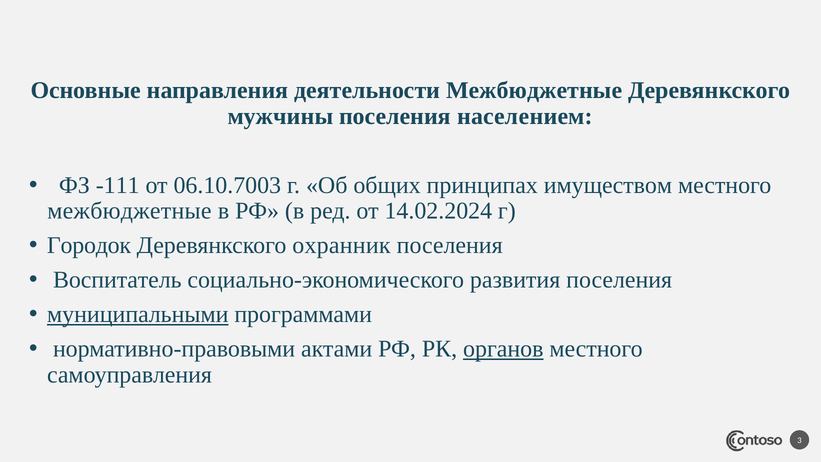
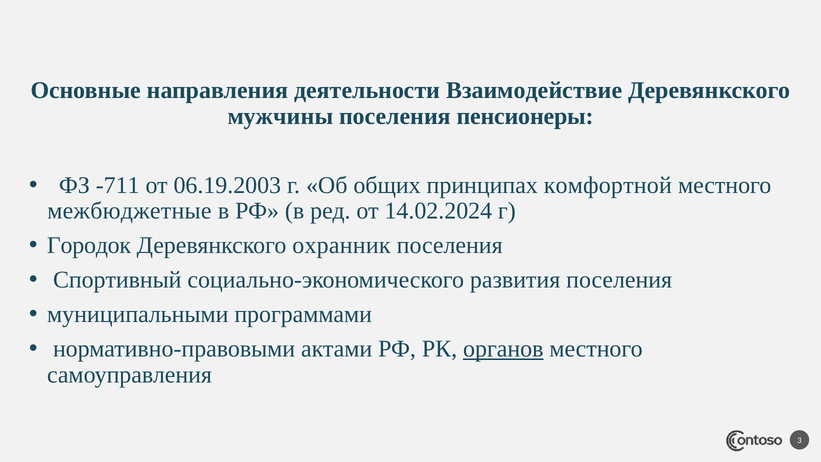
деятельности Межбюджетные: Межбюджетные -> Взаимодействие
населением: населением -> пенсионеры
-111: -111 -> -711
06.10.7003: 06.10.7003 -> 06.19.2003
имуществом: имуществом -> комфортной
Воспитатель: Воспитатель -> Спортивный
муниципальными underline: present -> none
